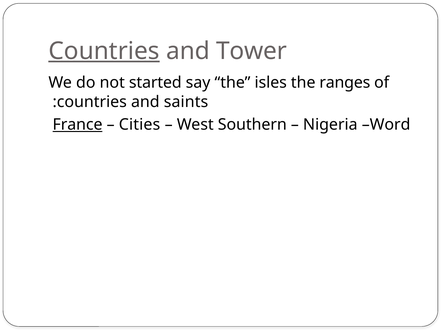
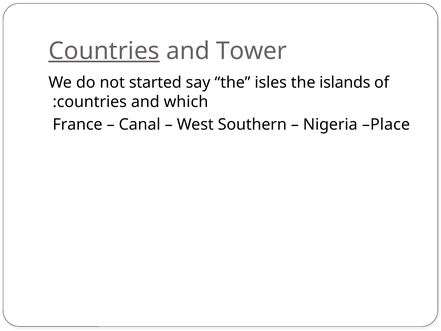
ranges: ranges -> islands
saints: saints -> which
France underline: present -> none
Cities: Cities -> Canal
Word: Word -> Place
